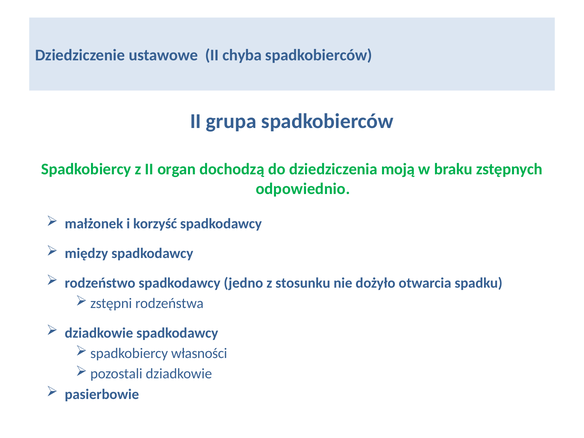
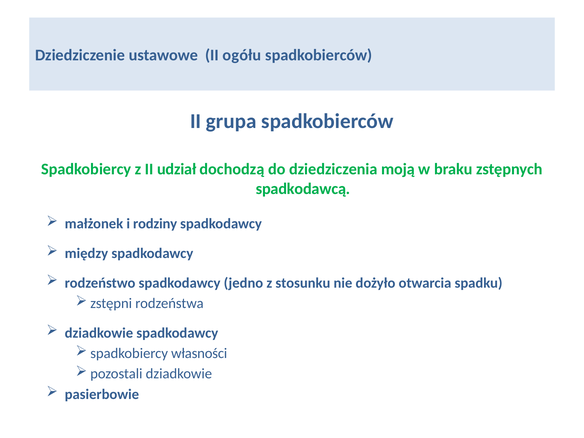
chyba: chyba -> ogółu
organ: organ -> udział
odpowiednio: odpowiednio -> spadkodawcą
korzyść: korzyść -> rodziny
